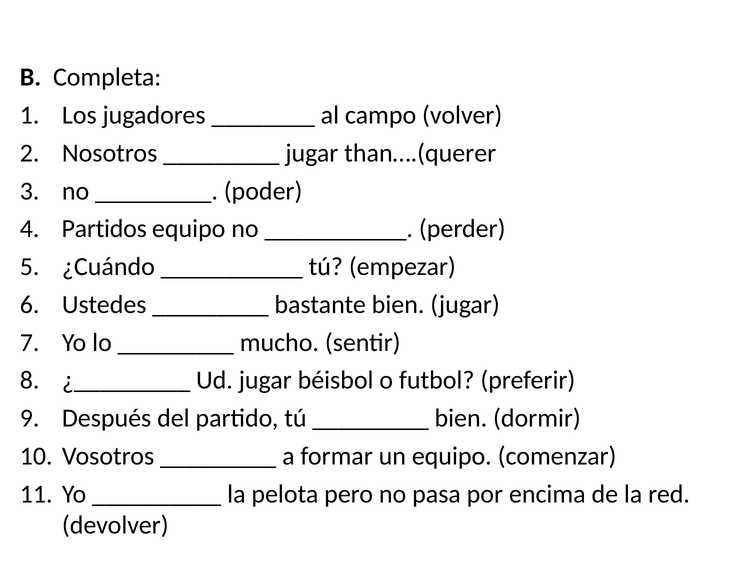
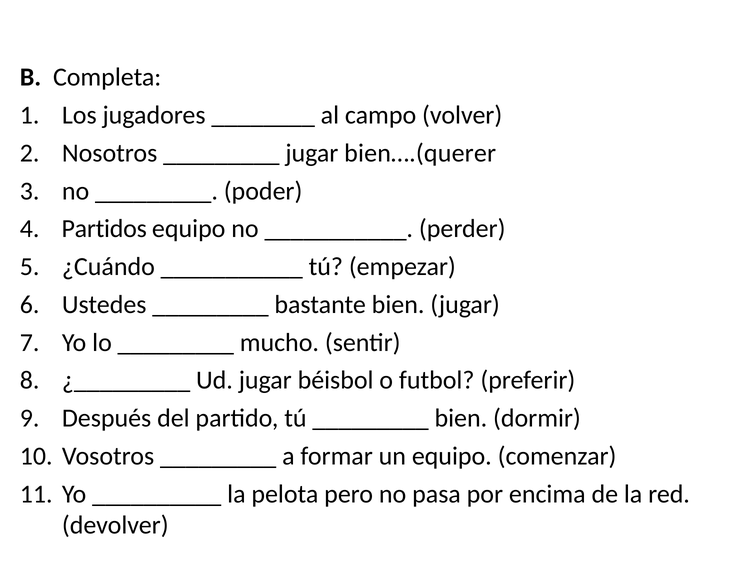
than….(querer: than….(querer -> bien….(querer
